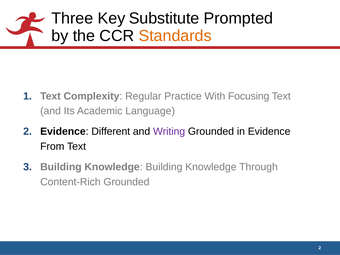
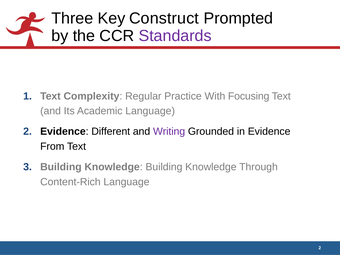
Substitute: Substitute -> Construct
Standards colour: orange -> purple
Content-Rich Grounded: Grounded -> Language
